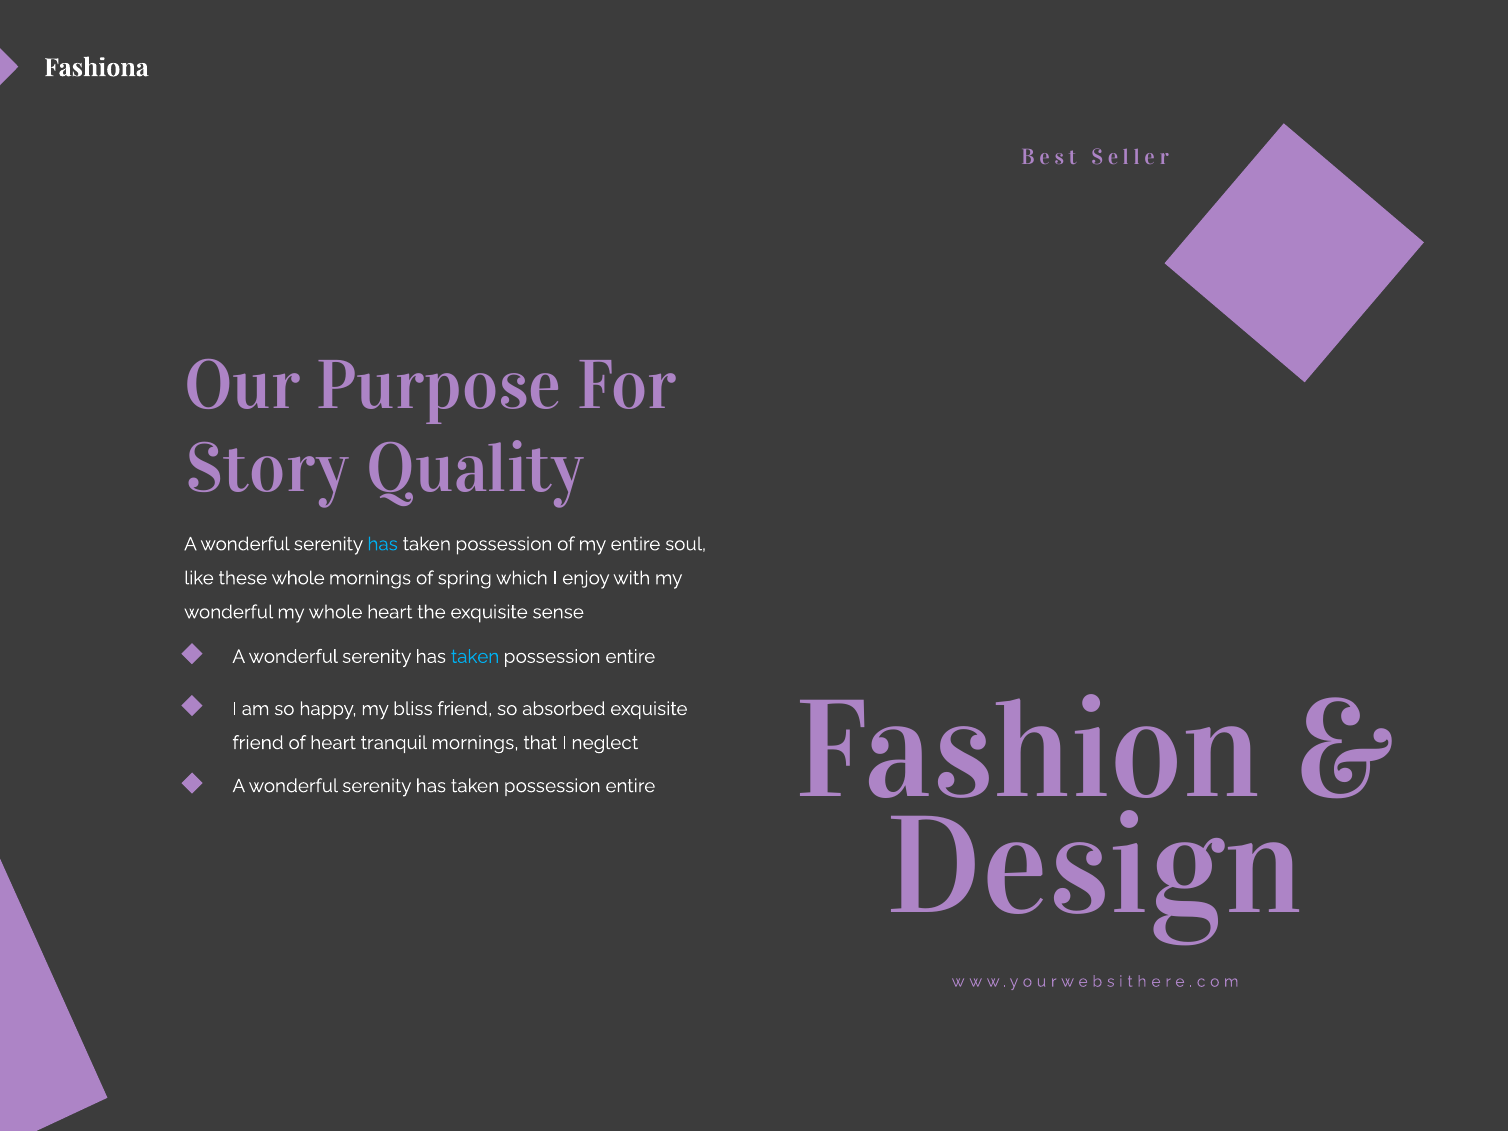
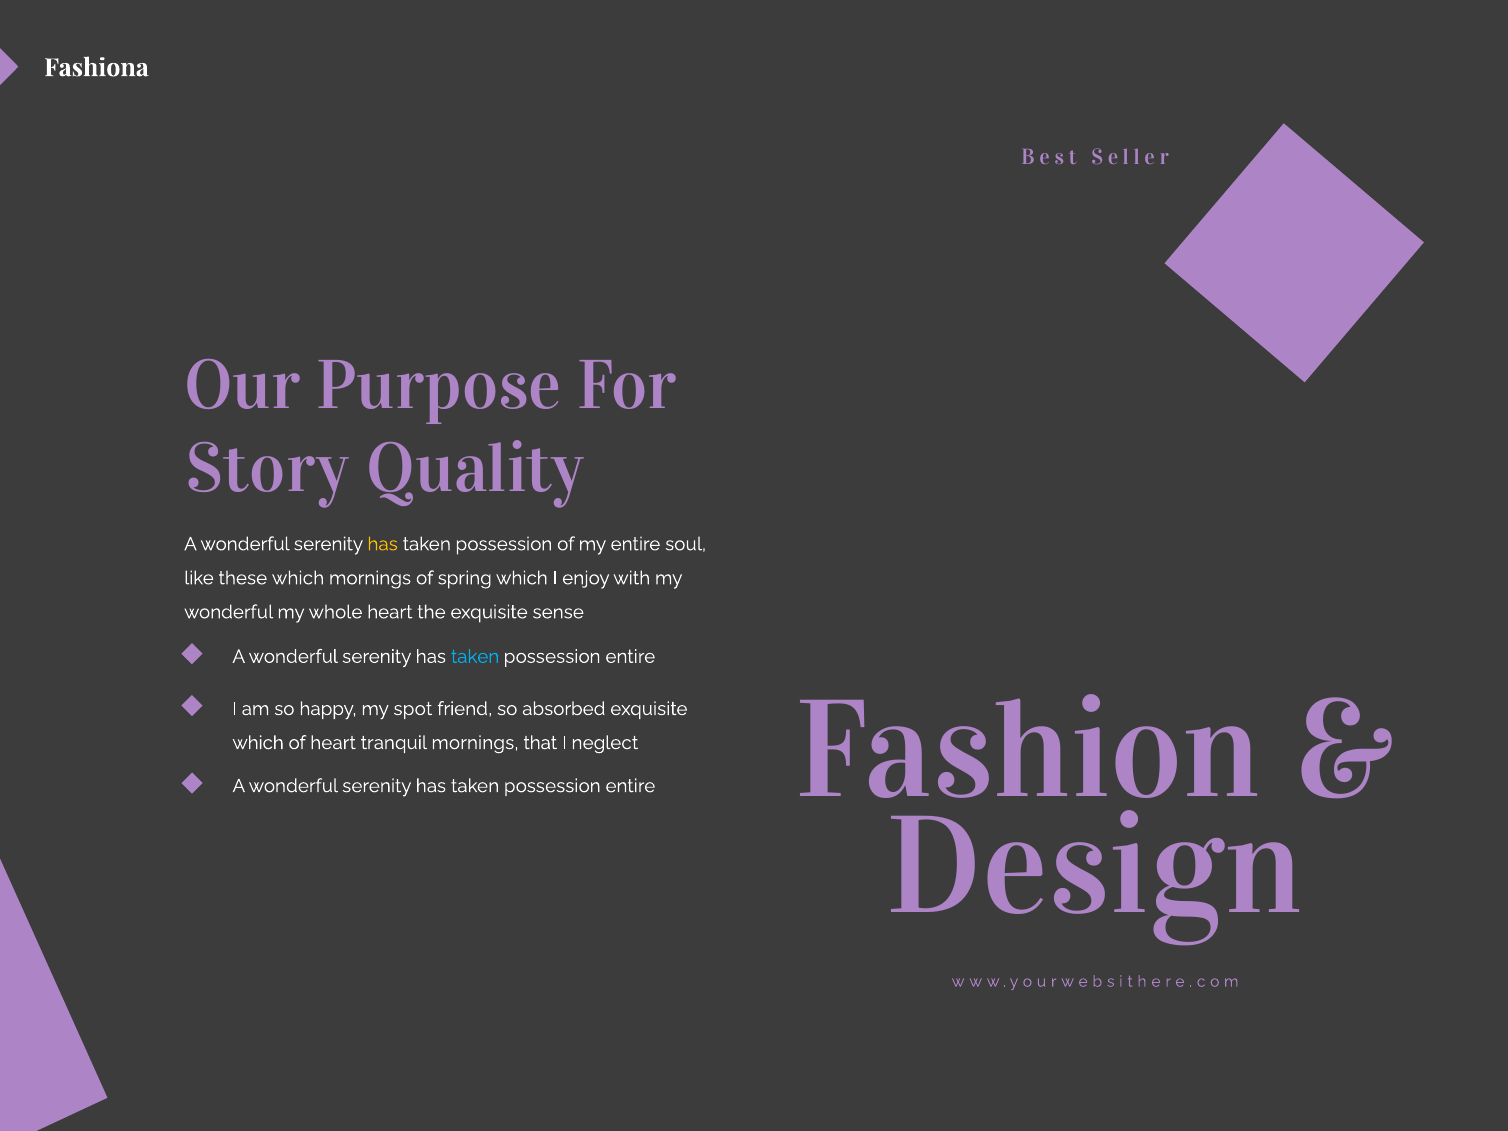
has at (383, 544) colour: light blue -> yellow
these whole: whole -> which
bliss: bliss -> spot
friend at (258, 743): friend -> which
